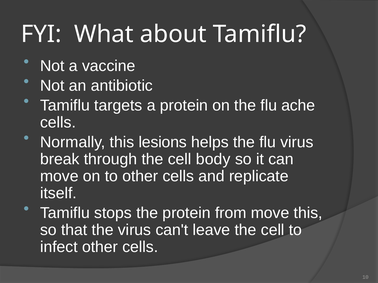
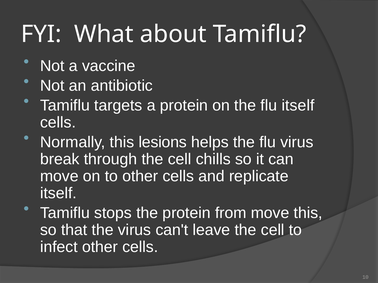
flu ache: ache -> itself
body: body -> chills
